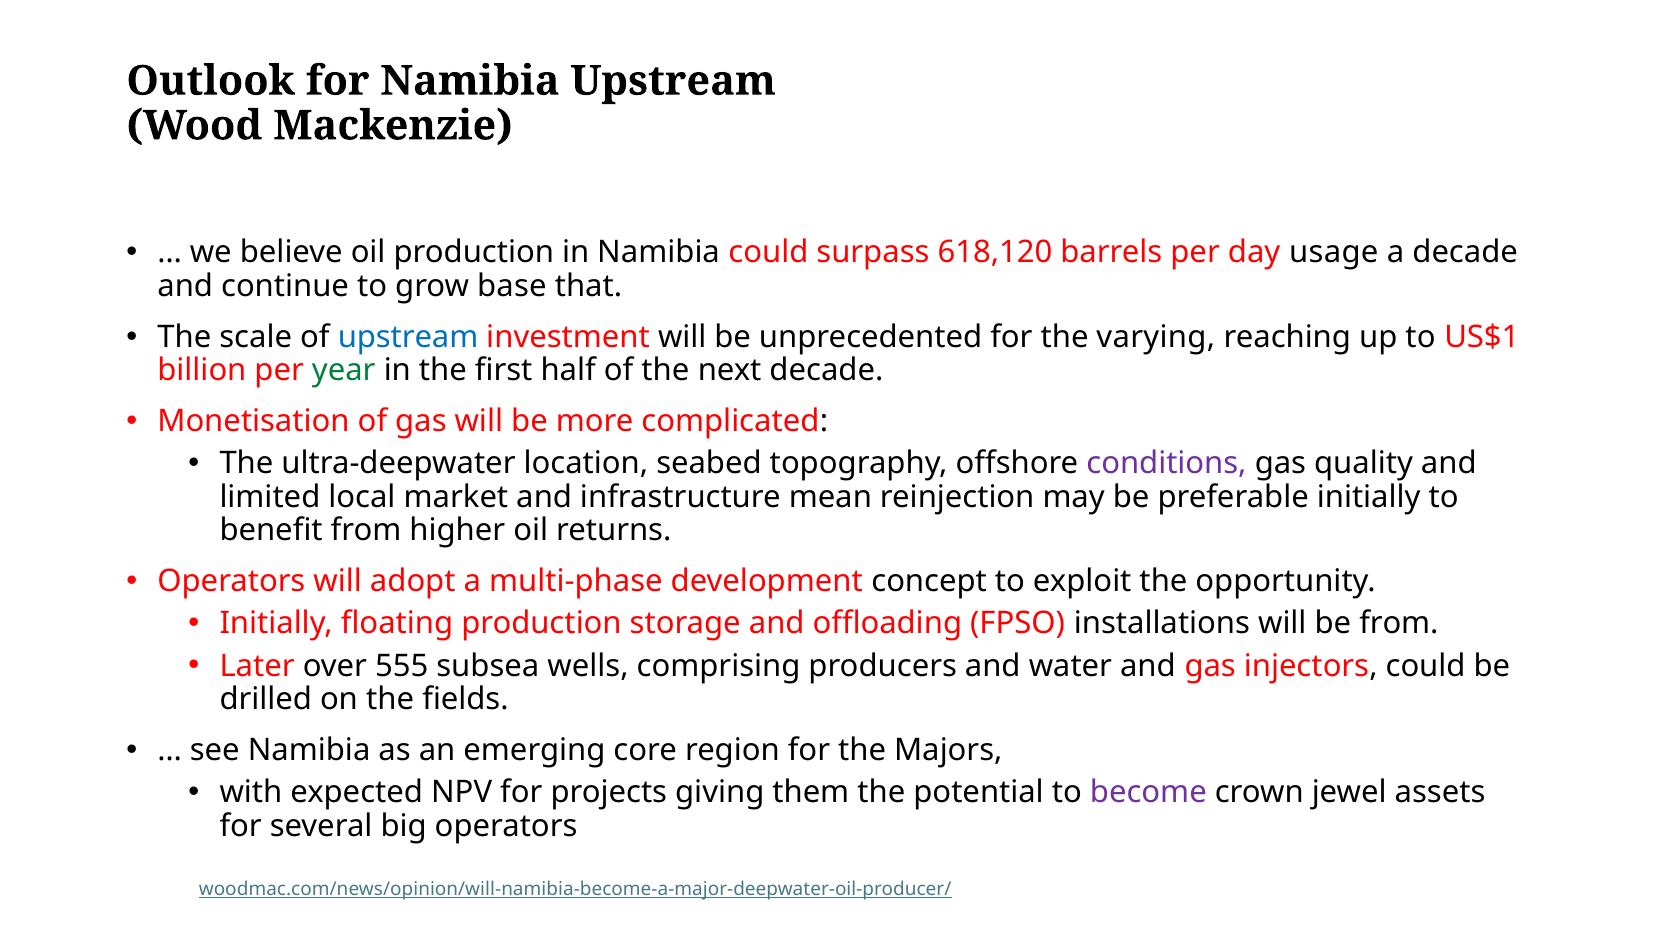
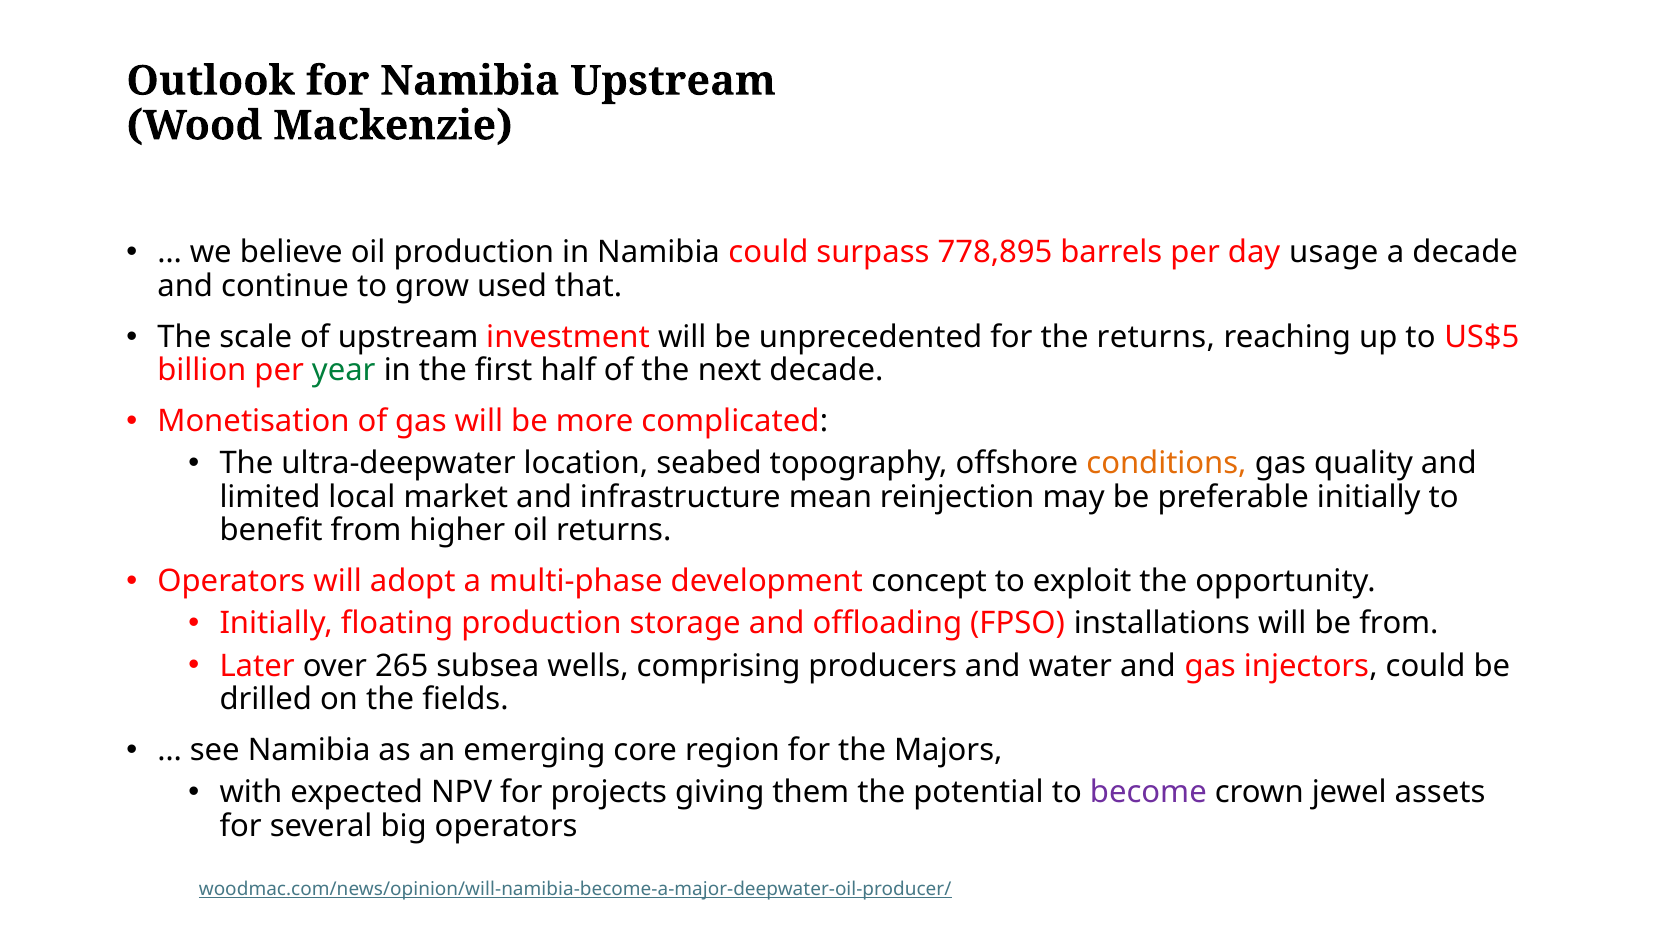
618,120: 618,120 -> 778,895
base: base -> used
upstream at (408, 337) colour: blue -> black
the varying: varying -> returns
US$1: US$1 -> US$5
conditions colour: purple -> orange
555: 555 -> 265
